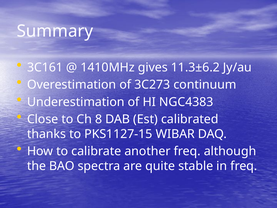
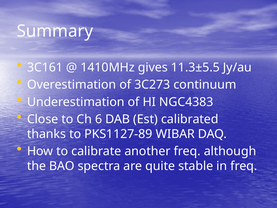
11.3±6.2: 11.3±6.2 -> 11.3±5.5
8: 8 -> 6
PKS1127-15: PKS1127-15 -> PKS1127-89
